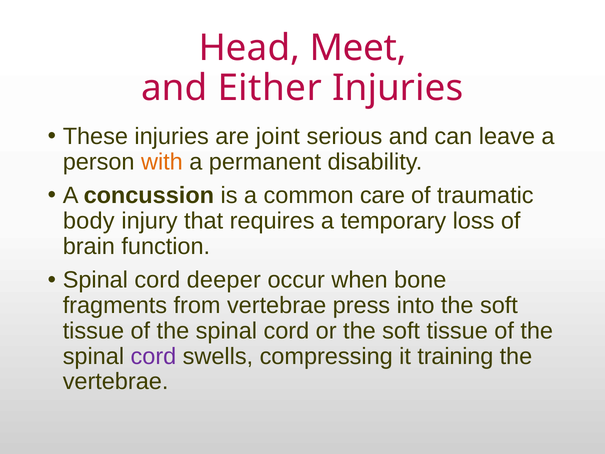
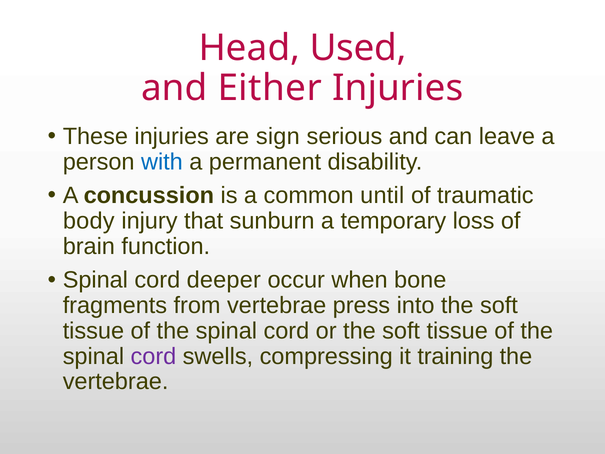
Meet: Meet -> Used
joint: joint -> sign
with colour: orange -> blue
care: care -> until
requires: requires -> sunburn
